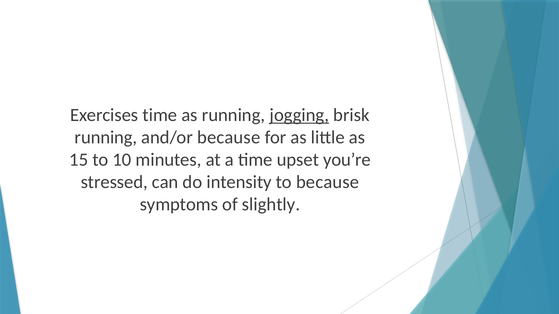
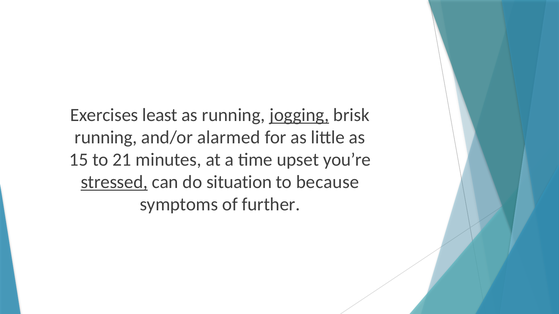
Exercises time: time -> least
and/or because: because -> alarmed
10: 10 -> 21
stressed underline: none -> present
intensity: intensity -> situation
slightly: slightly -> further
